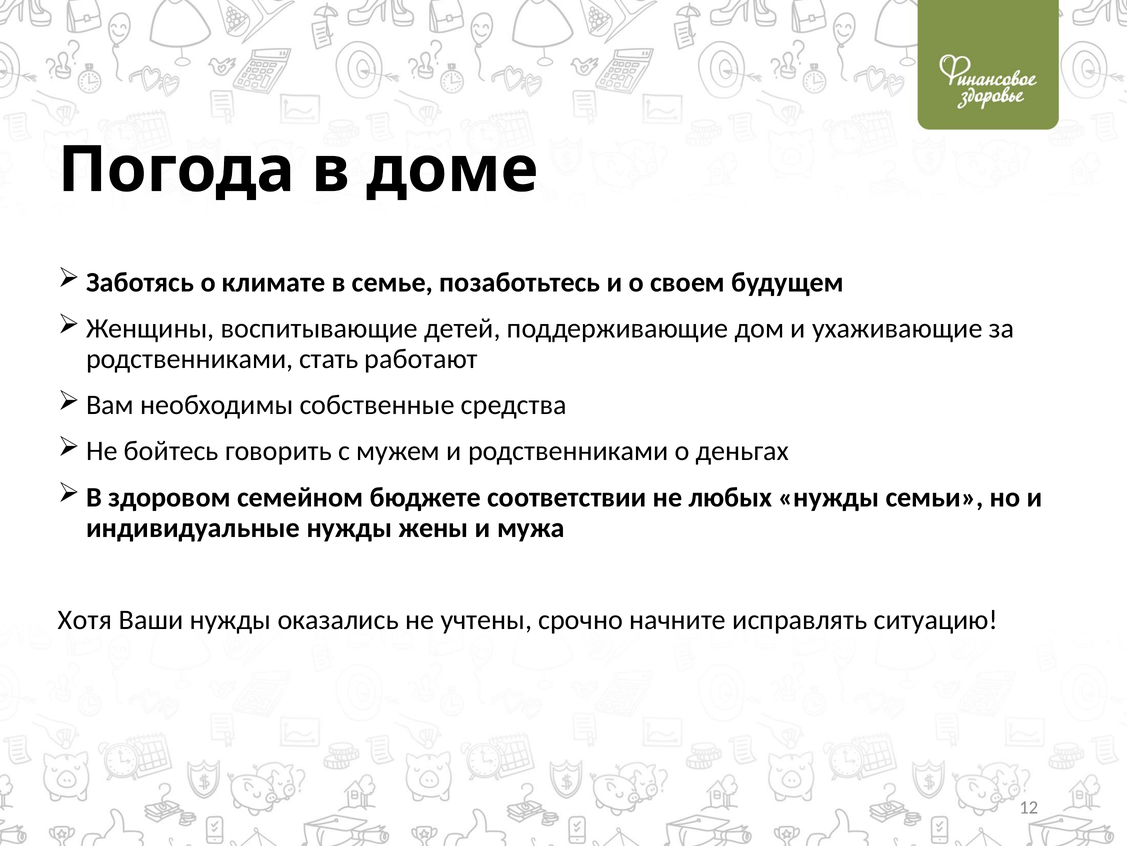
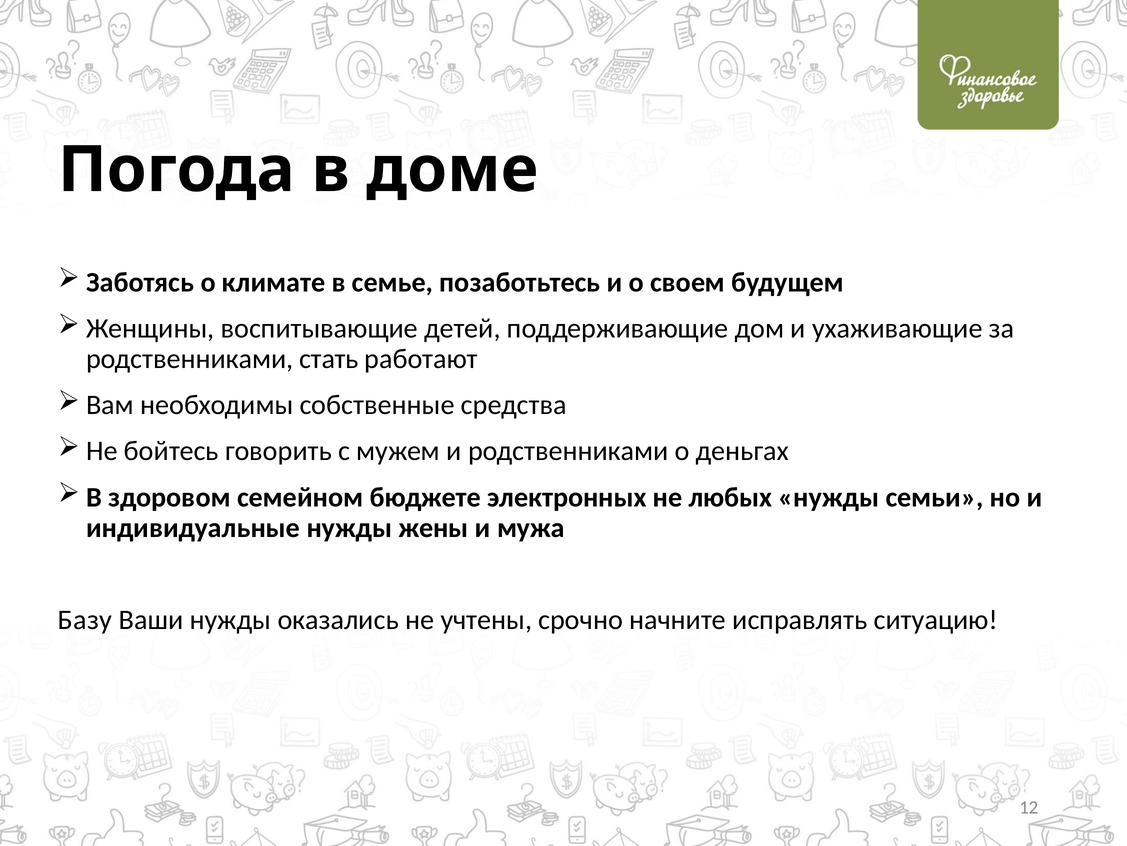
соответствии: соответствии -> электронных
Хотя: Хотя -> Базу
